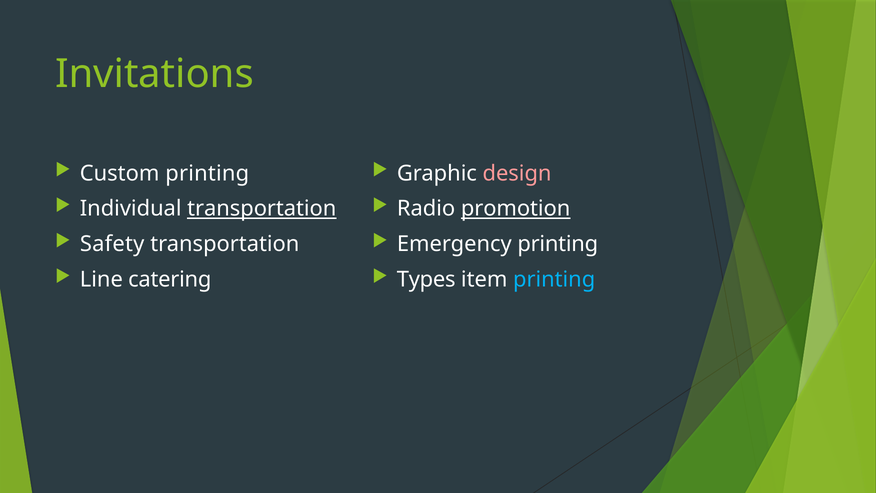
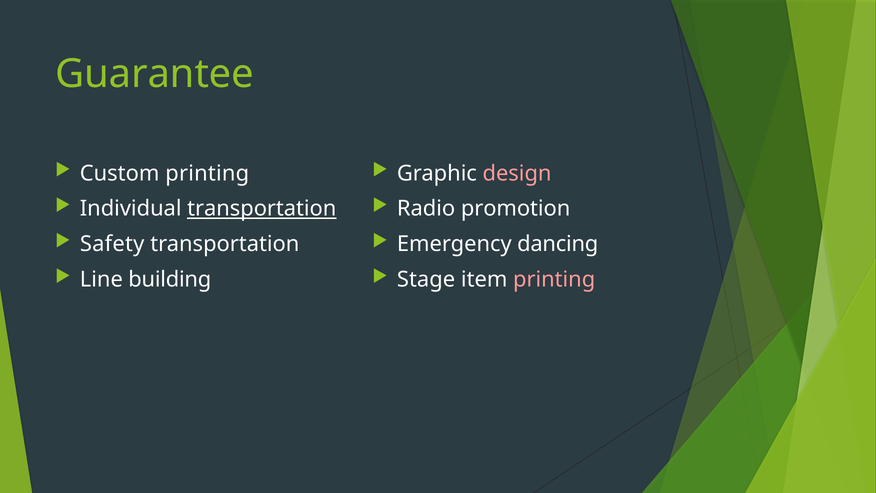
Invitations: Invitations -> Guarantee
promotion underline: present -> none
Emergency printing: printing -> dancing
catering: catering -> building
Types: Types -> Stage
printing at (554, 279) colour: light blue -> pink
